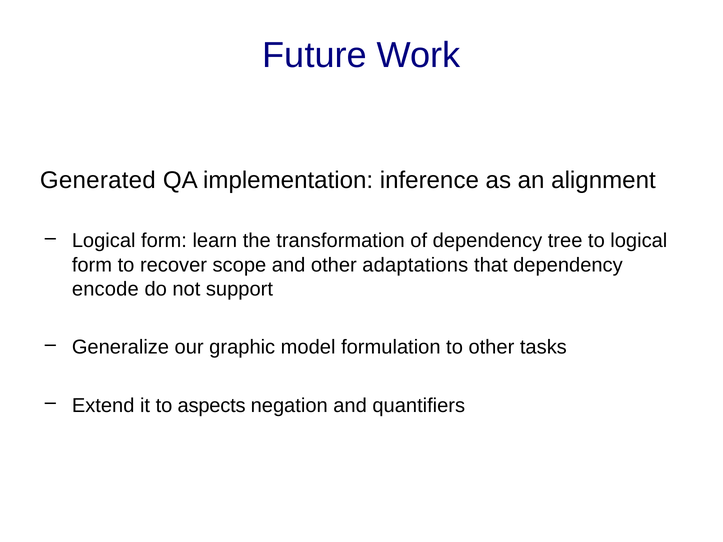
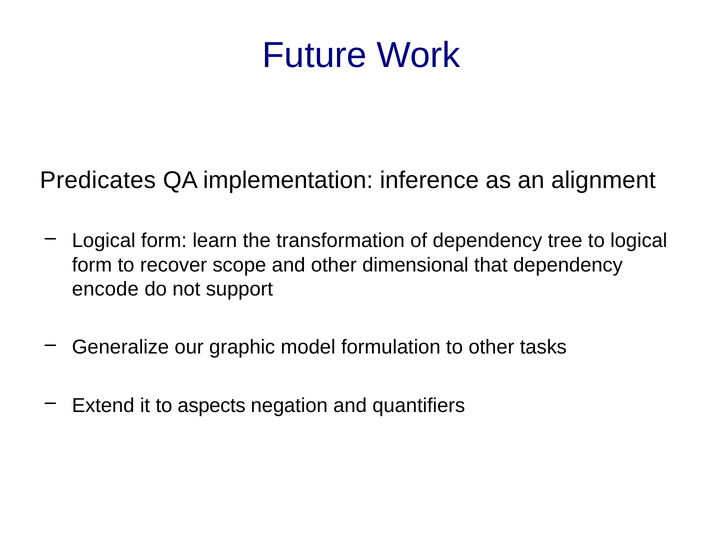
Generated: Generated -> Predicates
adaptations: adaptations -> dimensional
